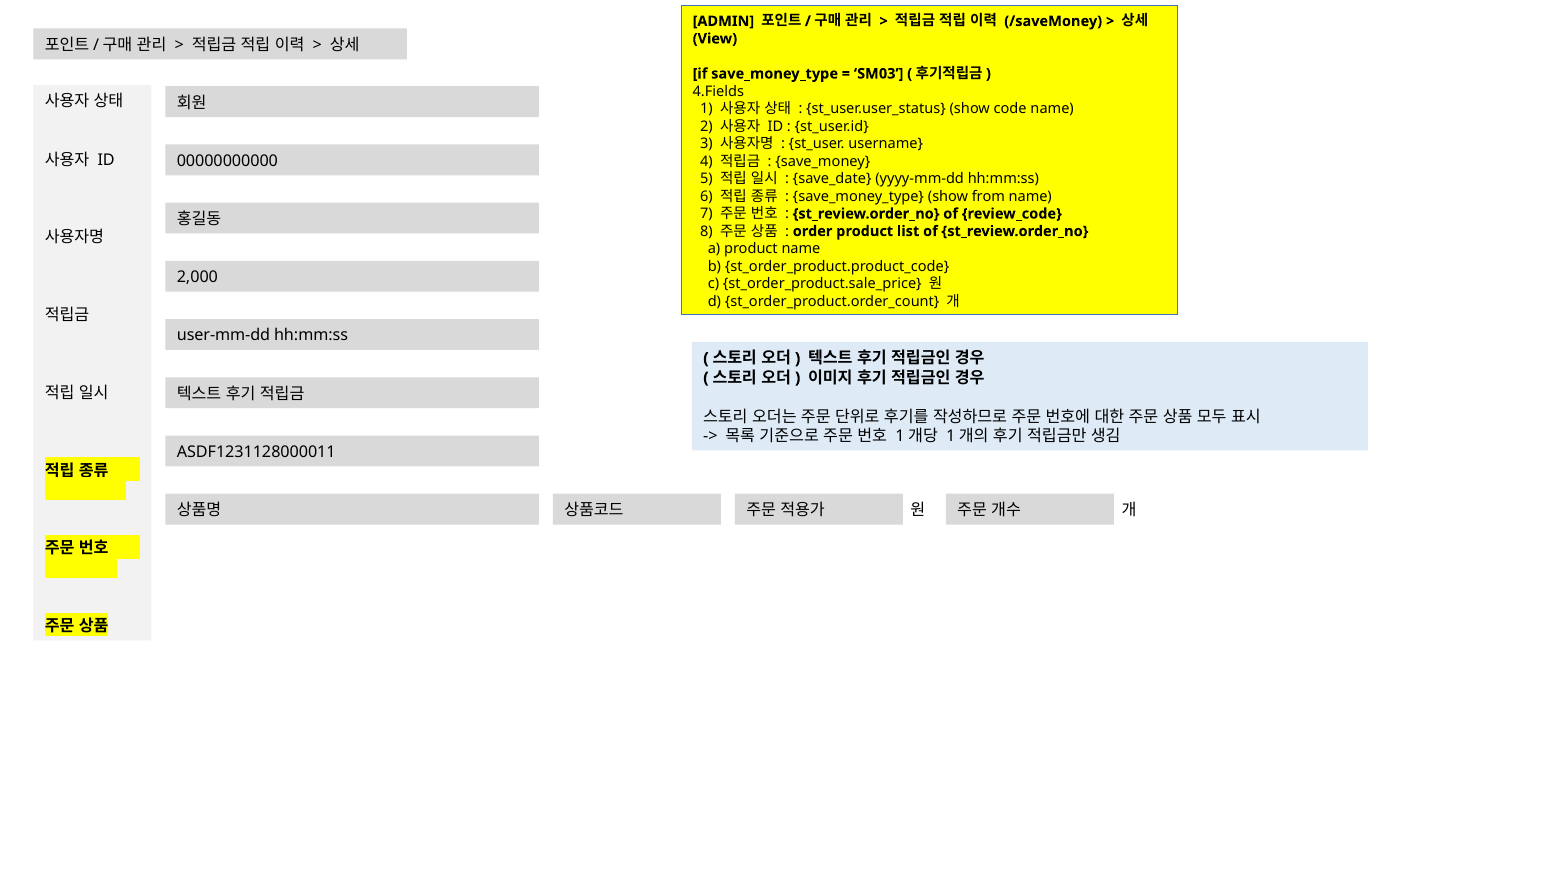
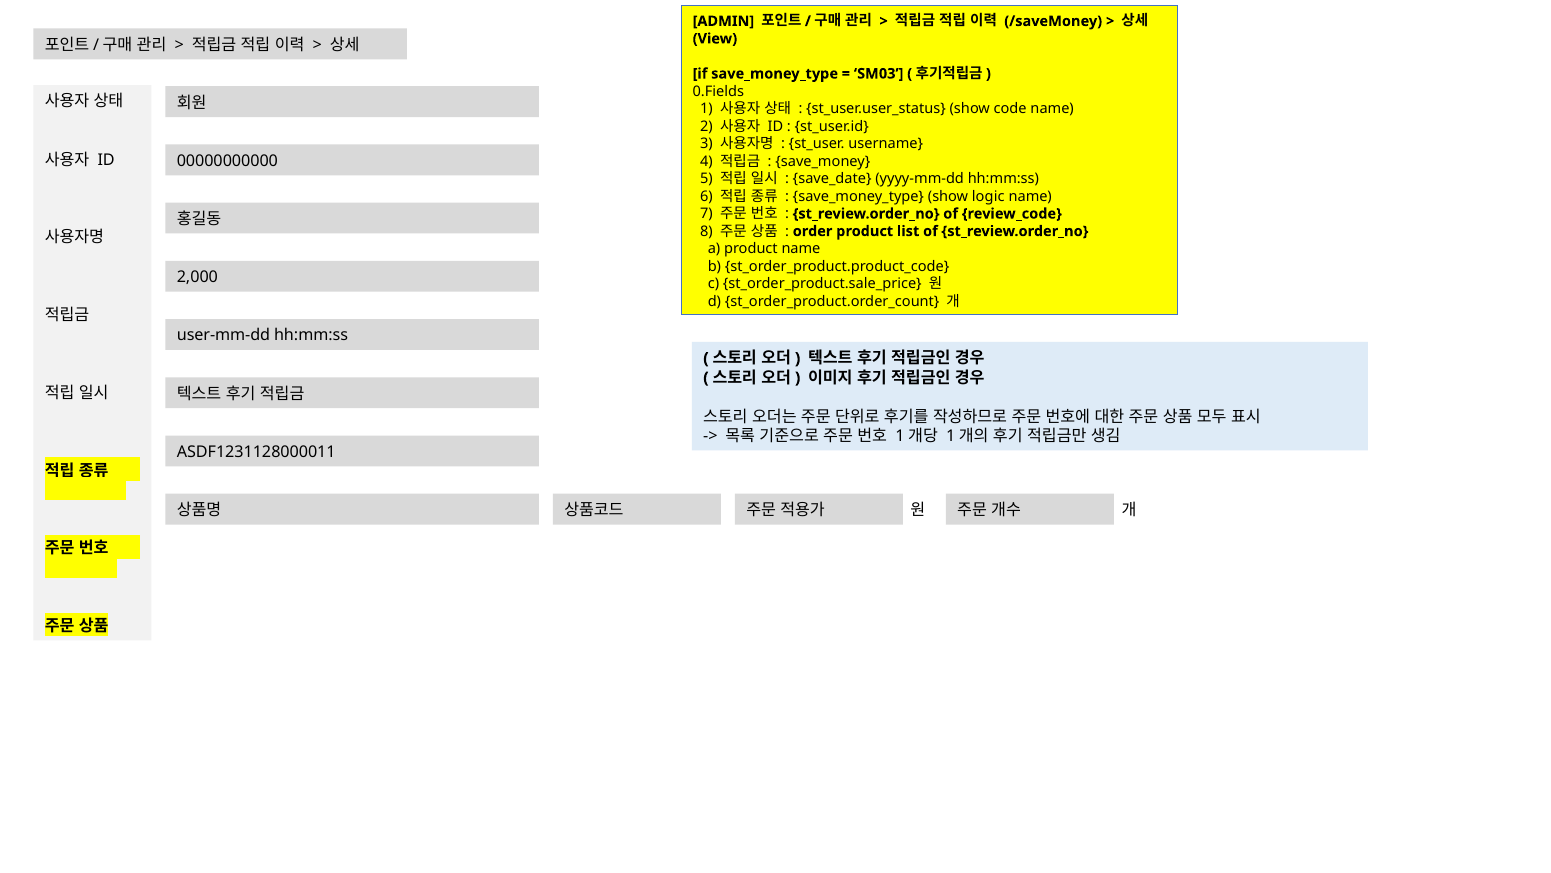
4.Fields: 4.Fields -> 0.Fields
from: from -> logic
